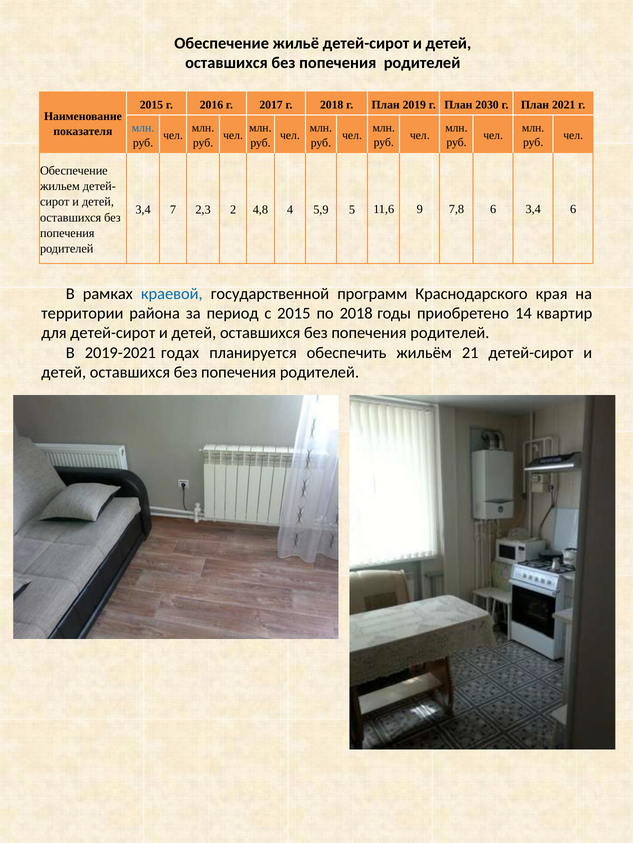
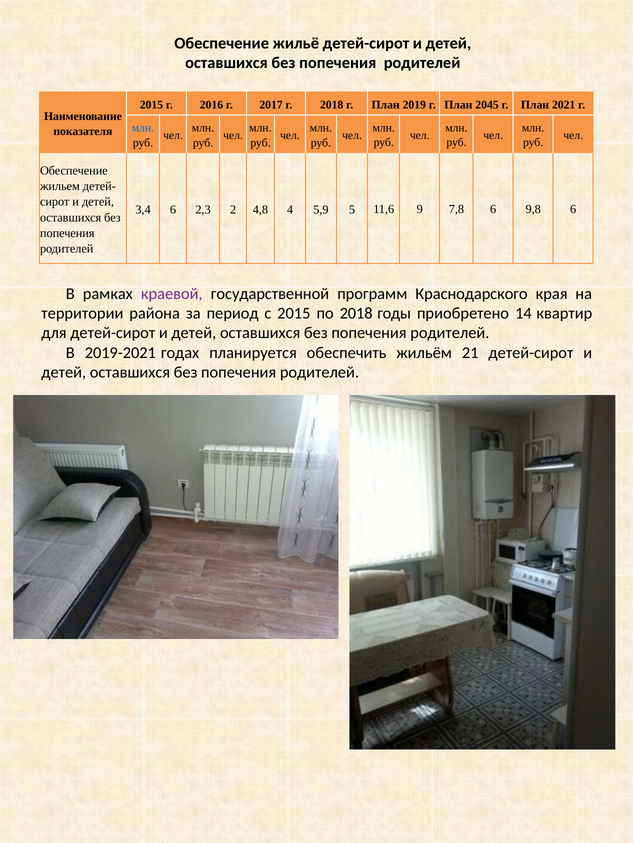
2030: 2030 -> 2045
3,4 7: 7 -> 6
6 3,4: 3,4 -> 9,8
краевой colour: blue -> purple
